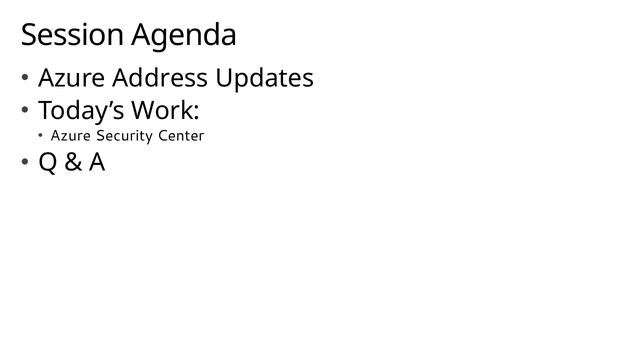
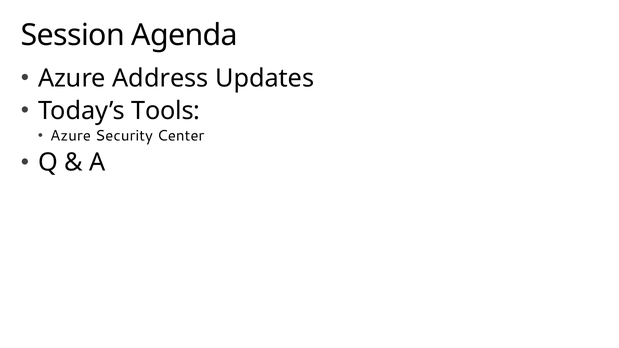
Work: Work -> Tools
